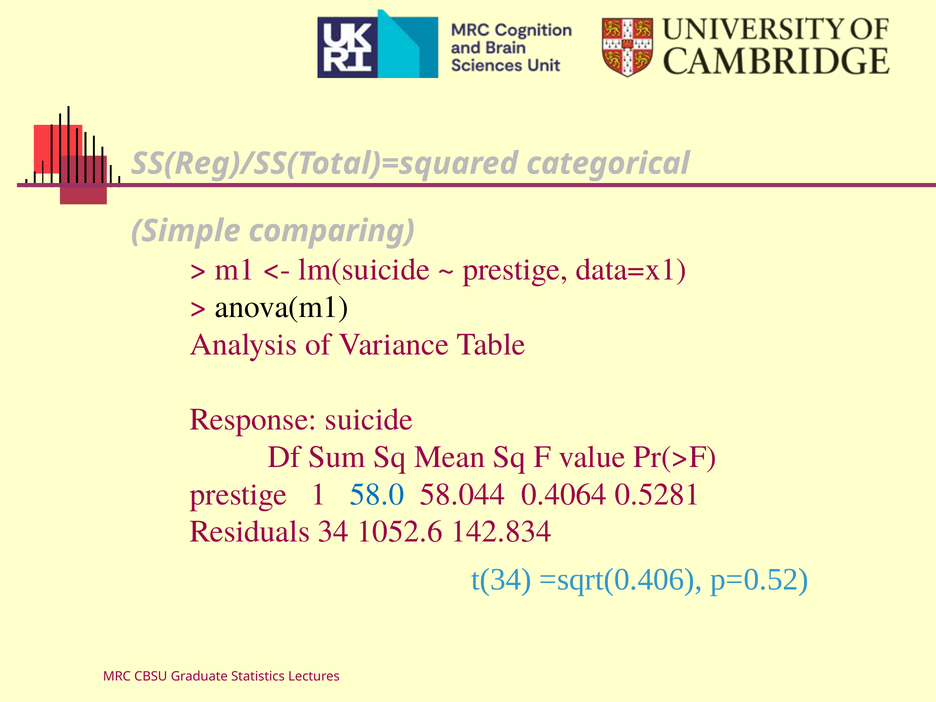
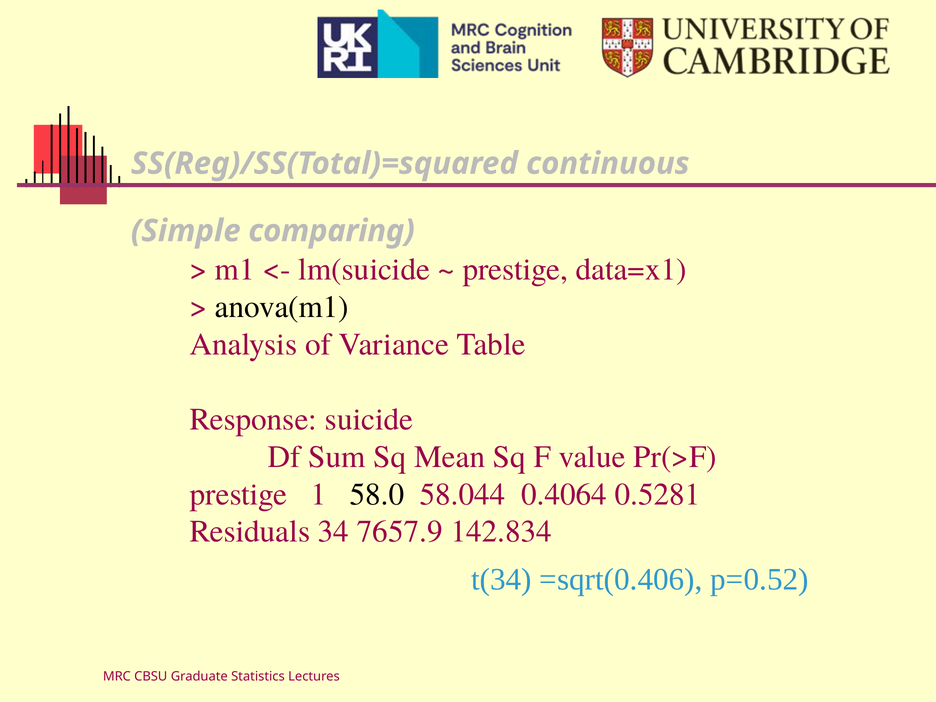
categorical: categorical -> continuous
58.0 colour: blue -> black
1052.6: 1052.6 -> 7657.9
